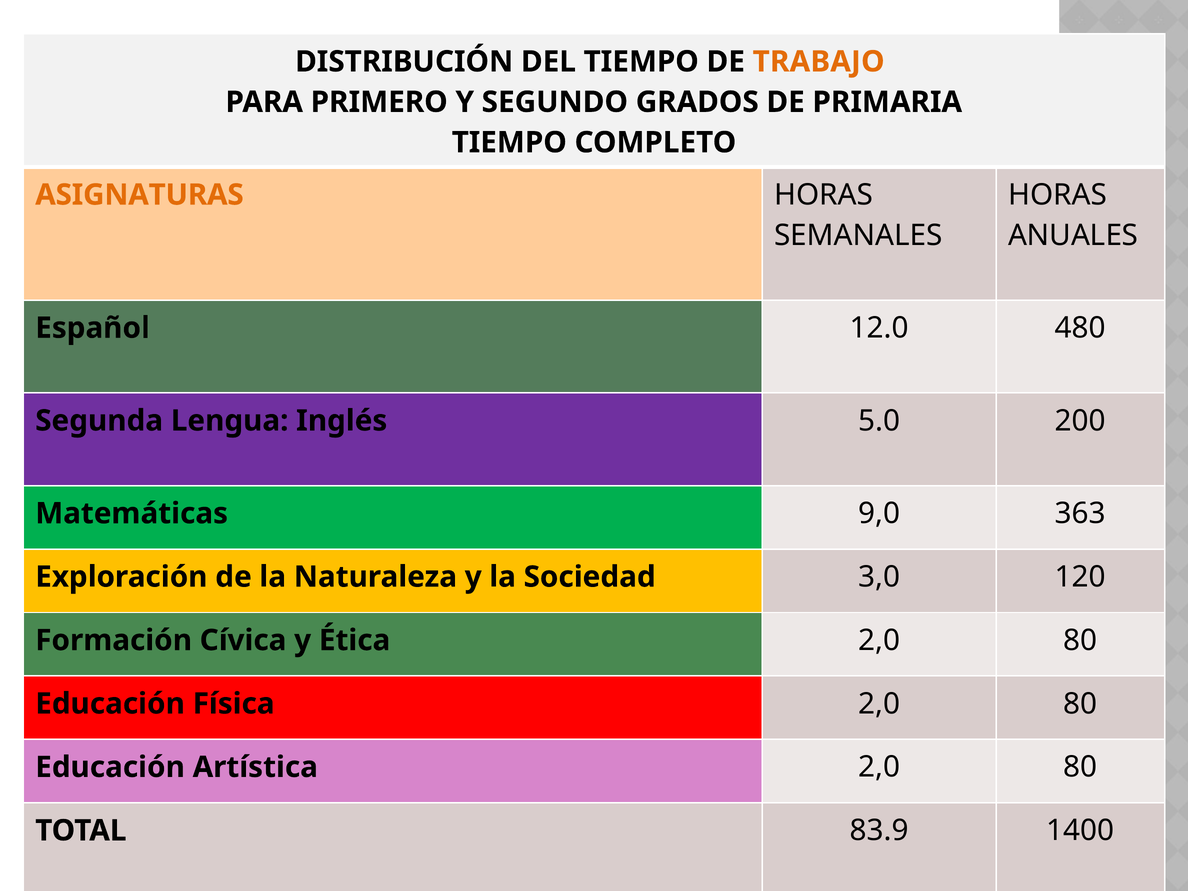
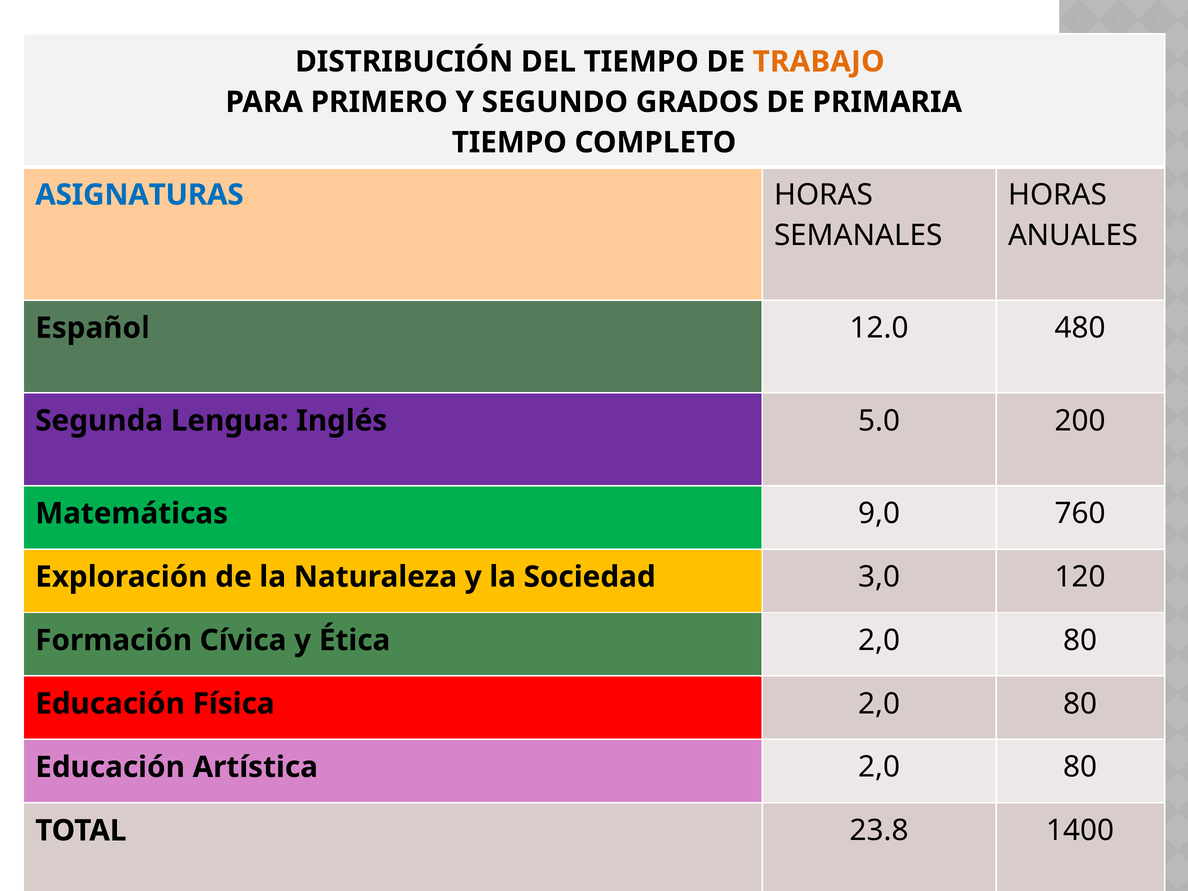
ASIGNATURAS colour: orange -> blue
363: 363 -> 760
83.9: 83.9 -> 23.8
